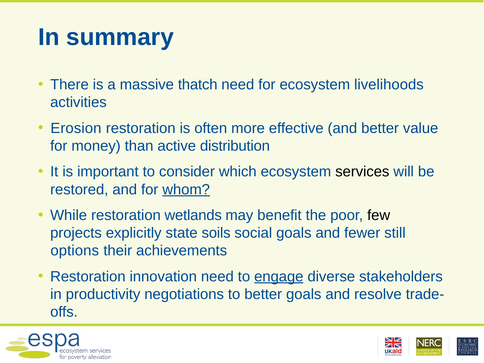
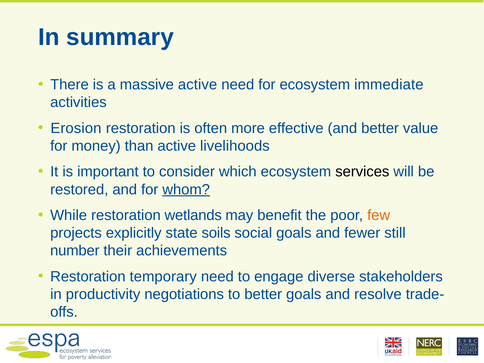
massive thatch: thatch -> active
livelihoods: livelihoods -> immediate
distribution: distribution -> livelihoods
few colour: black -> orange
options: options -> number
innovation: innovation -> temporary
engage underline: present -> none
